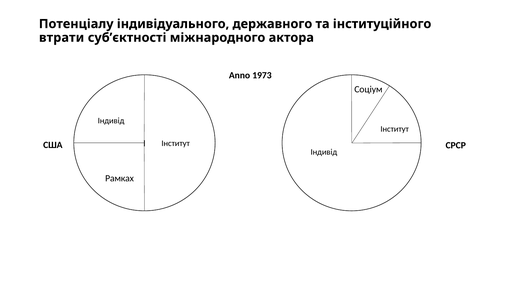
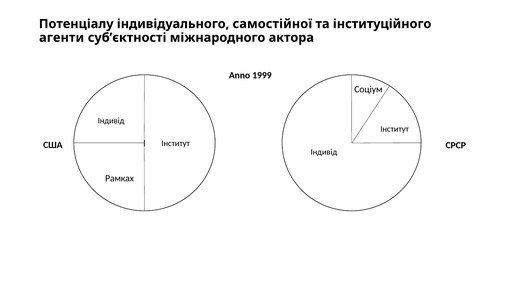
державного: державного -> самостійної
втрати: втрати -> агенти
1973: 1973 -> 1999
